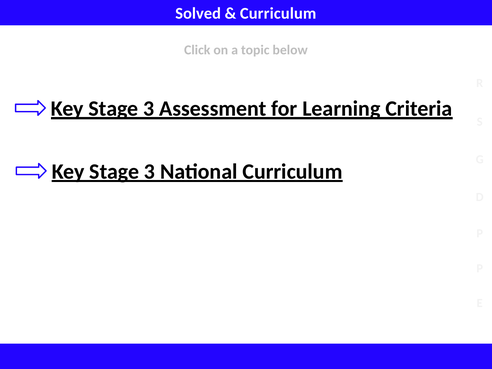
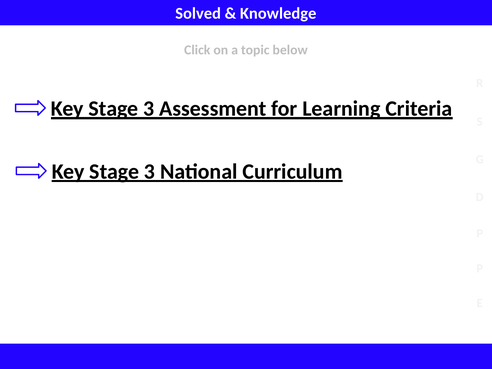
Curriculum at (278, 13): Curriculum -> Knowledge
